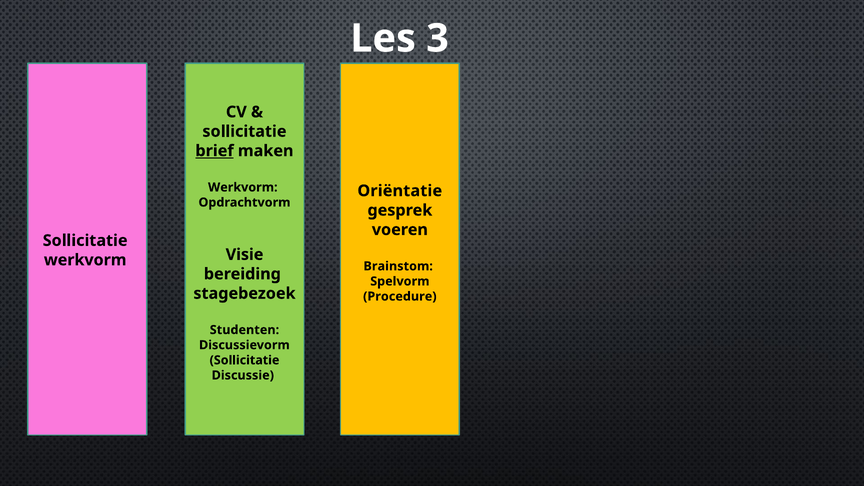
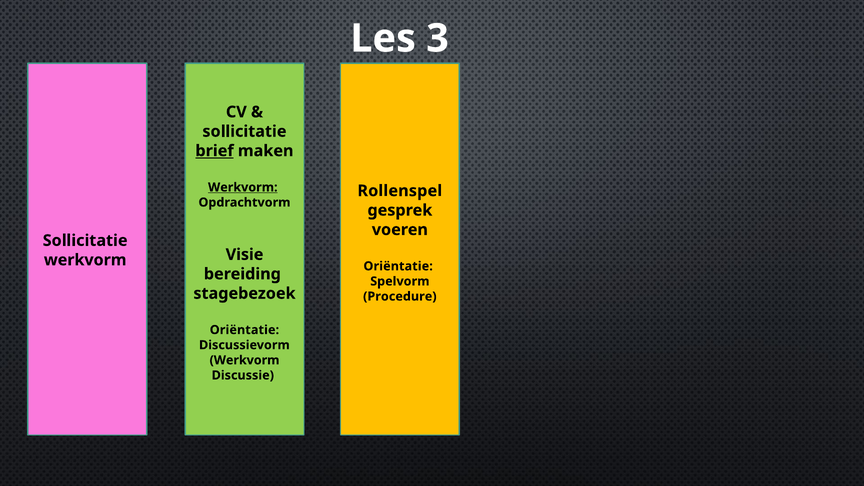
Werkvorm at (243, 187) underline: none -> present
Oriëntatie: Oriëntatie -> Rollenspel
Brainstom at (398, 266): Brainstom -> Oriëntatie
Studenten at (244, 330): Studenten -> Oriëntatie
Sollicitatie at (244, 360): Sollicitatie -> Werkvorm
